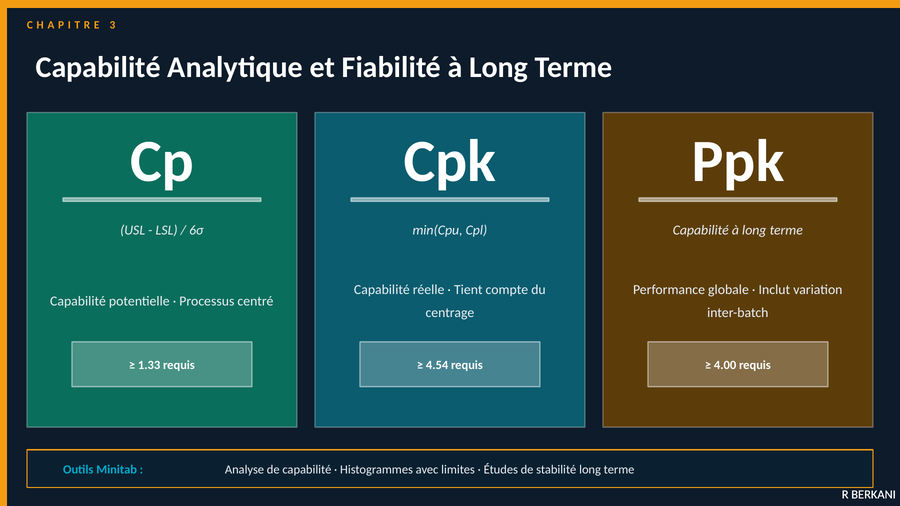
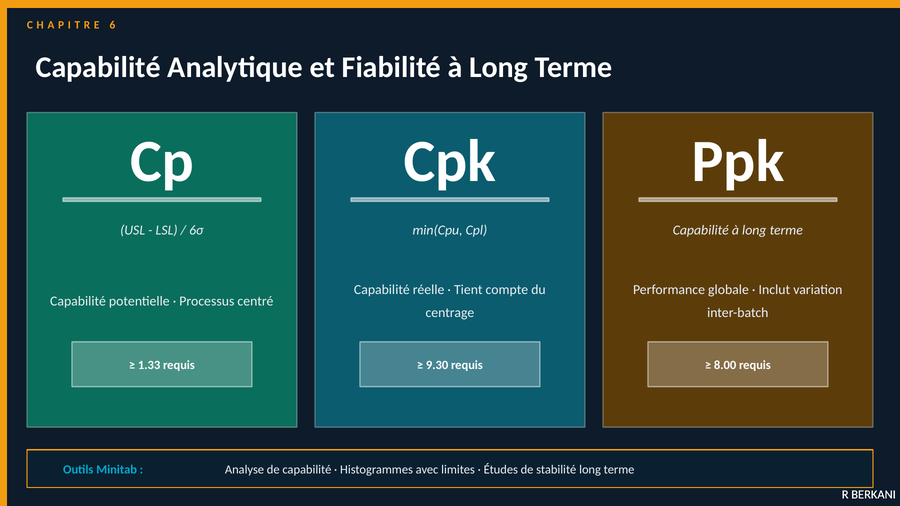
3: 3 -> 6
4.54: 4.54 -> 9.30
4.00: 4.00 -> 8.00
